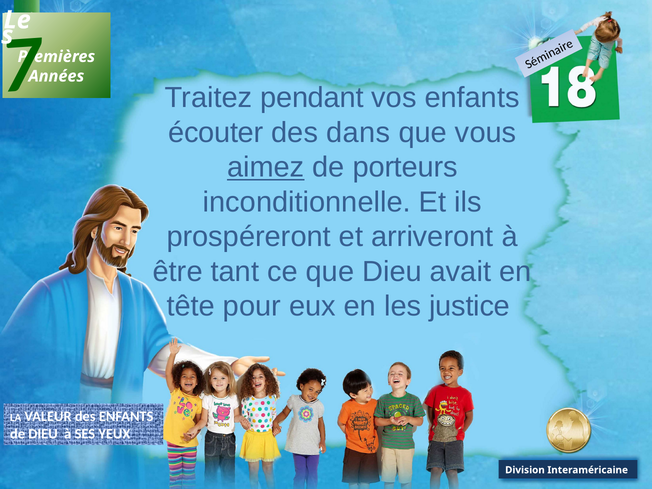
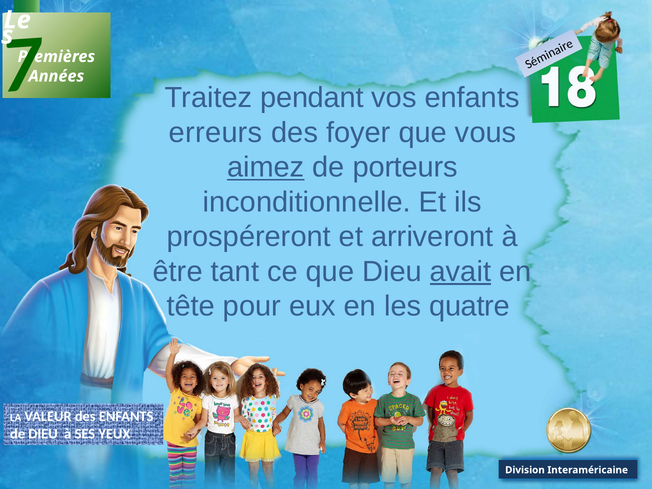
écouter: écouter -> erreurs
dans: dans -> foyer
avait underline: none -> present
justice: justice -> quatre
